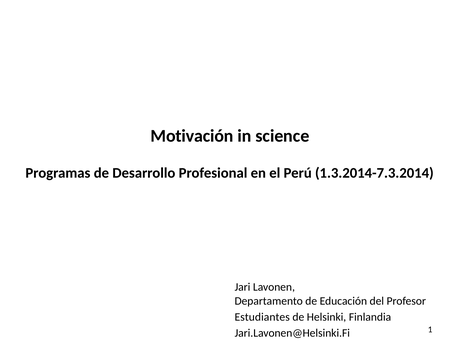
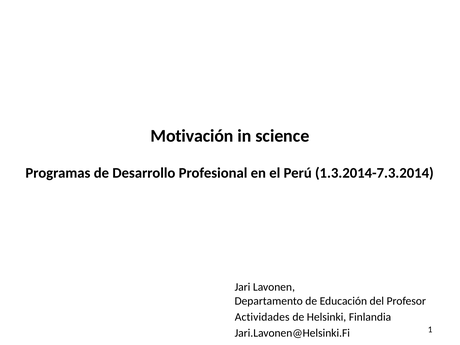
Estudiantes: Estudiantes -> Actividades
